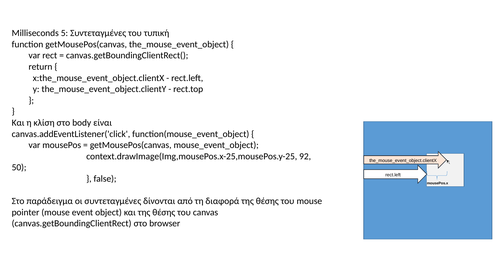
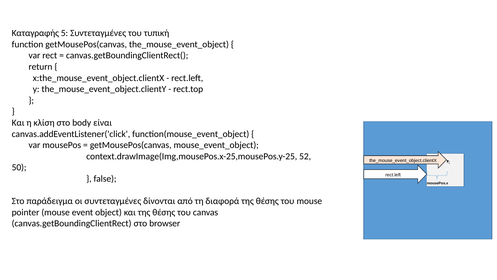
Milliseconds: Milliseconds -> Καταγραφής
92: 92 -> 52
